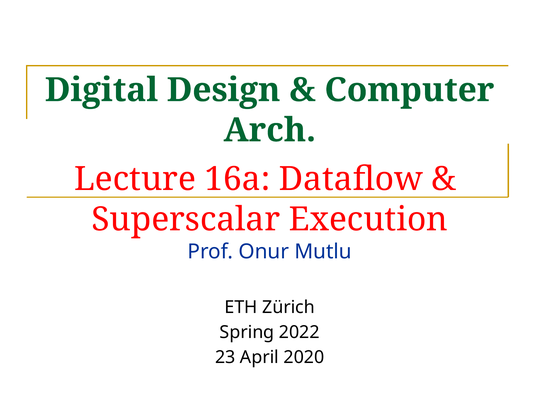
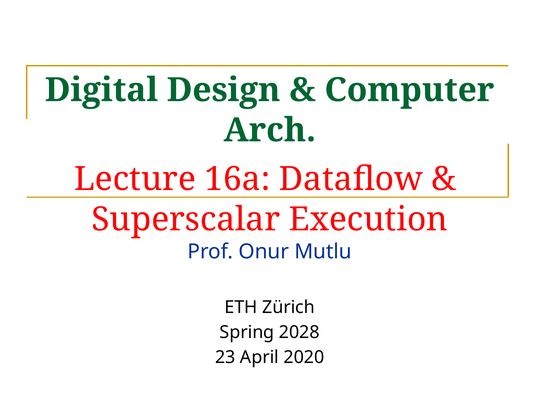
2022: 2022 -> 2028
